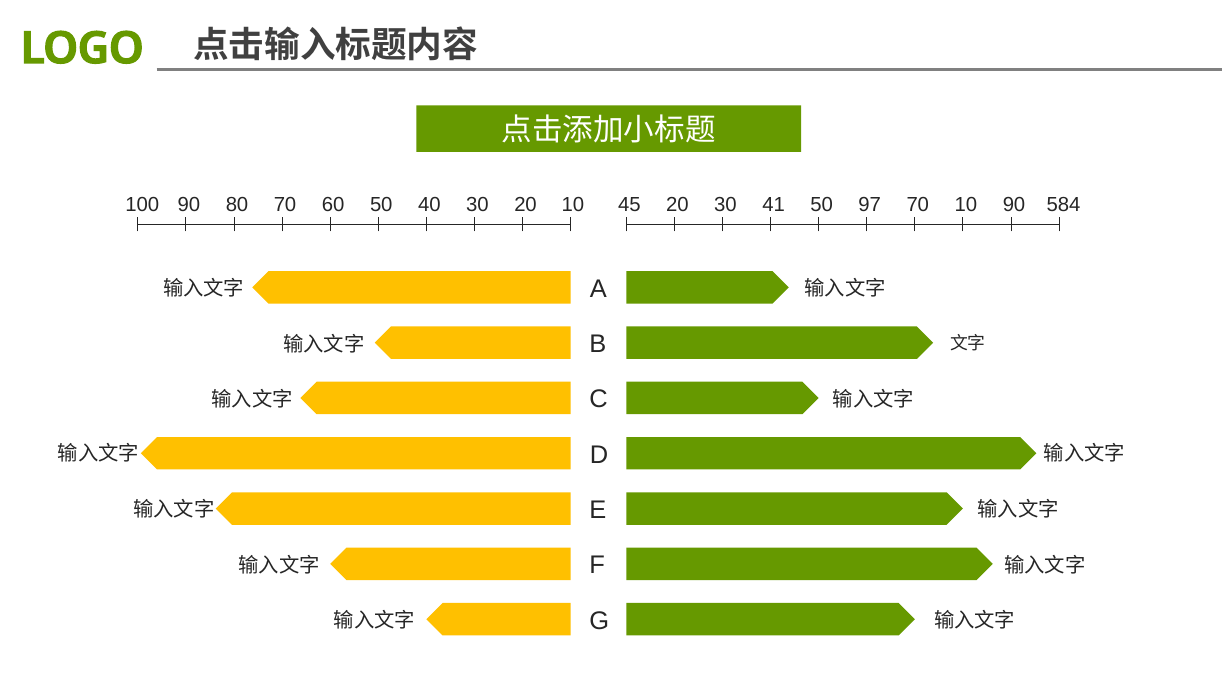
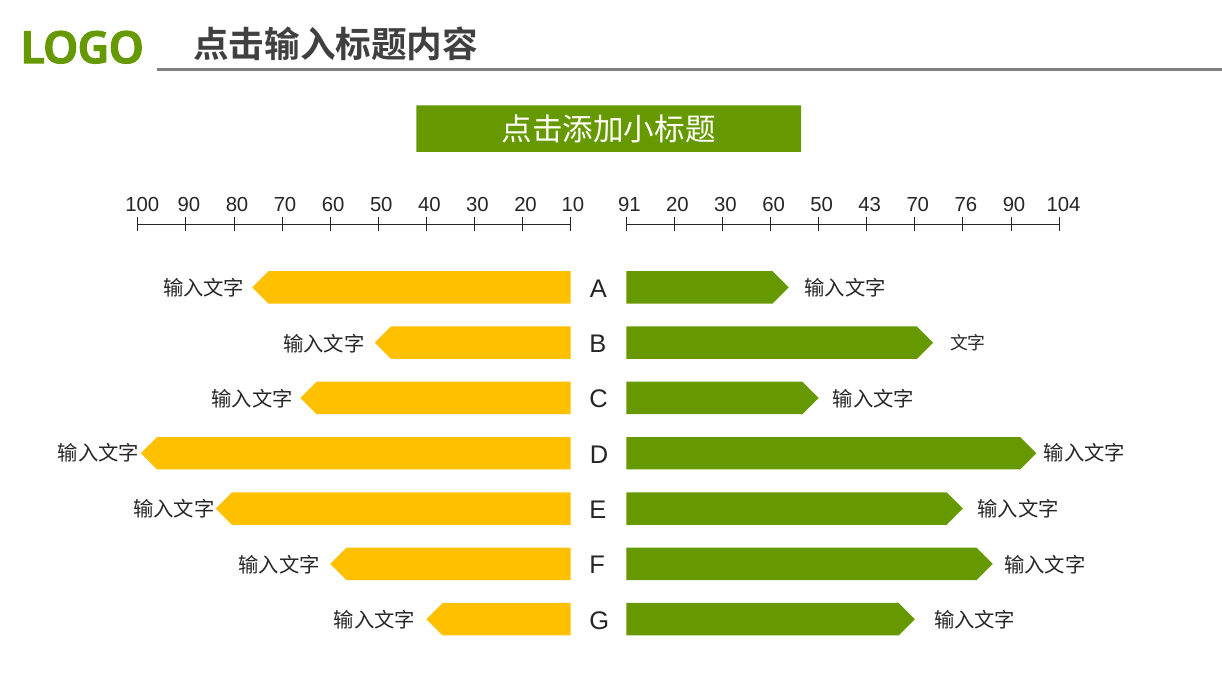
45: 45 -> 91
30 41: 41 -> 60
97: 97 -> 43
70 10: 10 -> 76
584: 584 -> 104
